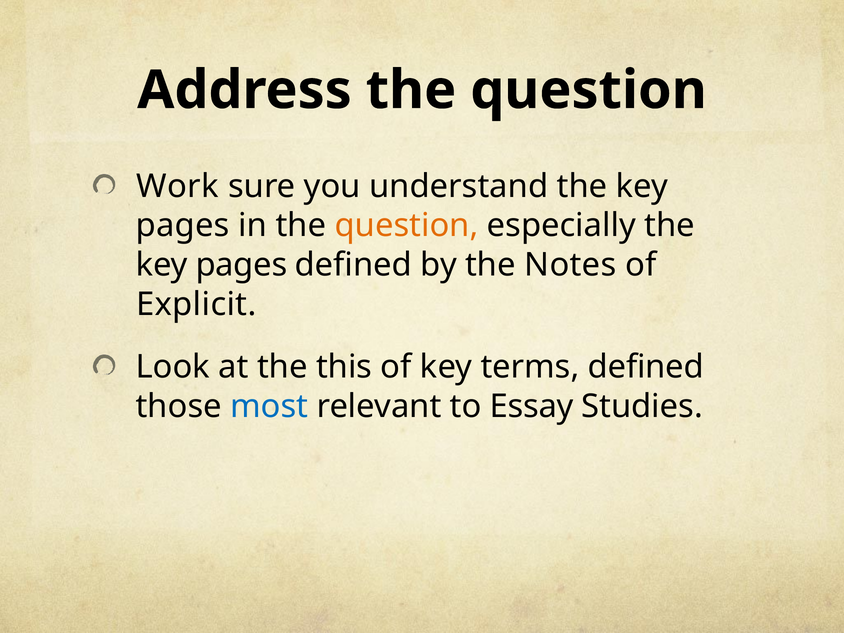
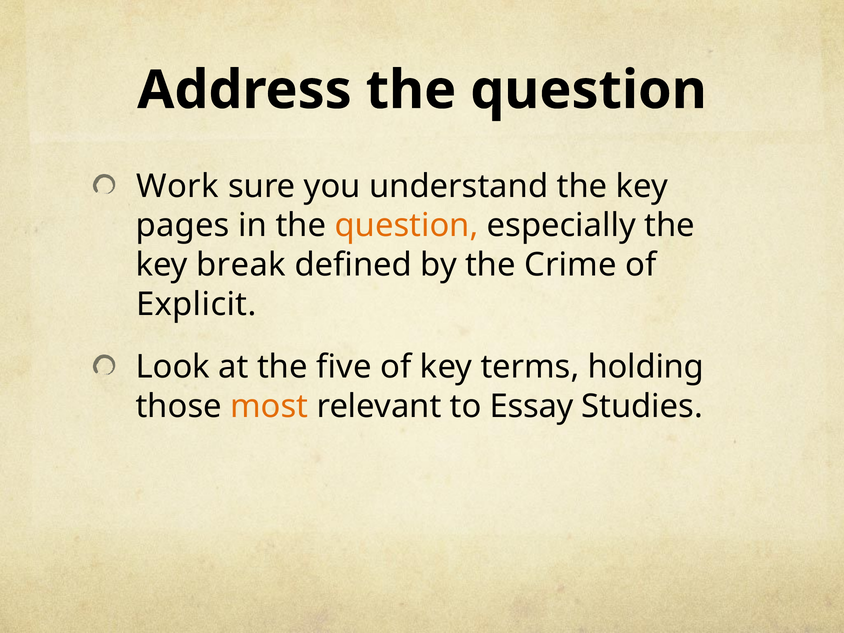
pages at (241, 265): pages -> break
Notes: Notes -> Crime
this: this -> five
terms defined: defined -> holding
most colour: blue -> orange
